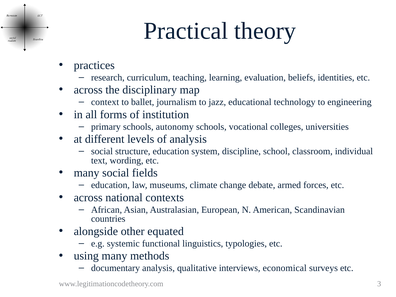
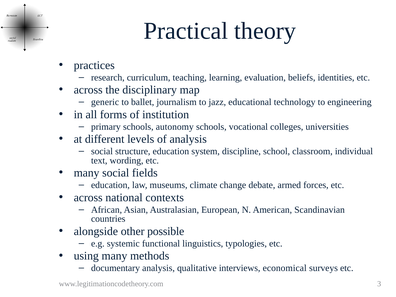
context: context -> generic
equated: equated -> possible
